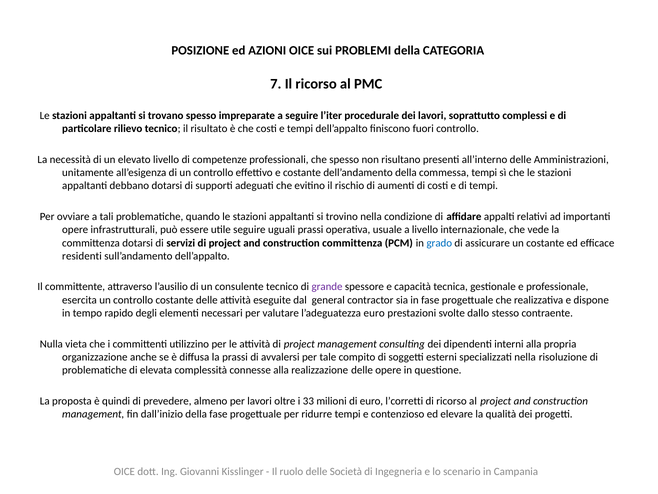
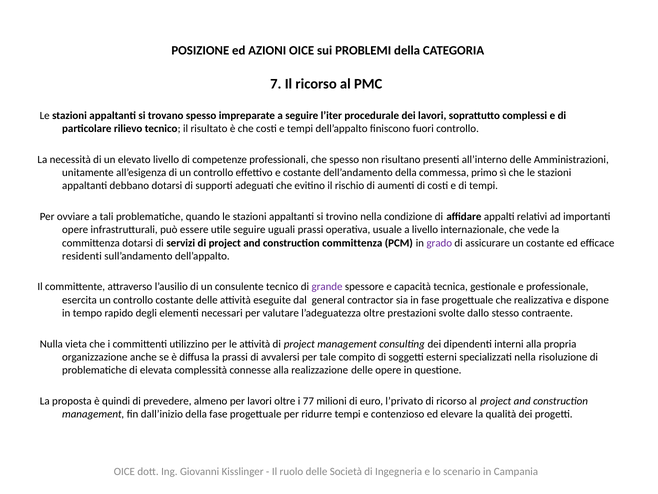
commessa tempi: tempi -> primo
grado colour: blue -> purple
l’adeguatezza euro: euro -> oltre
33: 33 -> 77
l’corretti: l’corretti -> l’privato
